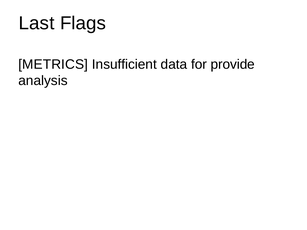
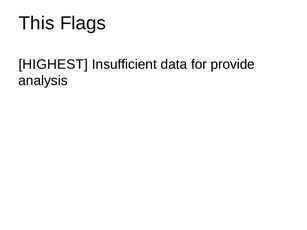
Last: Last -> This
METRICS: METRICS -> HIGHEST
